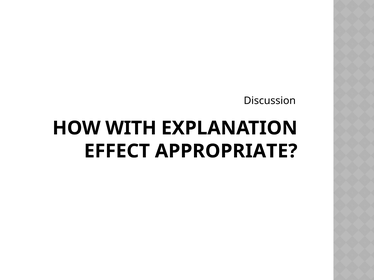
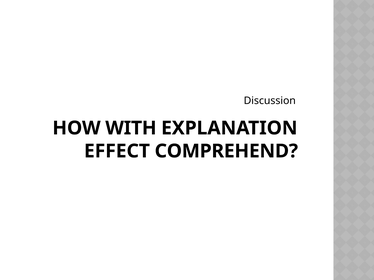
APPROPRIATE: APPROPRIATE -> COMPREHEND
